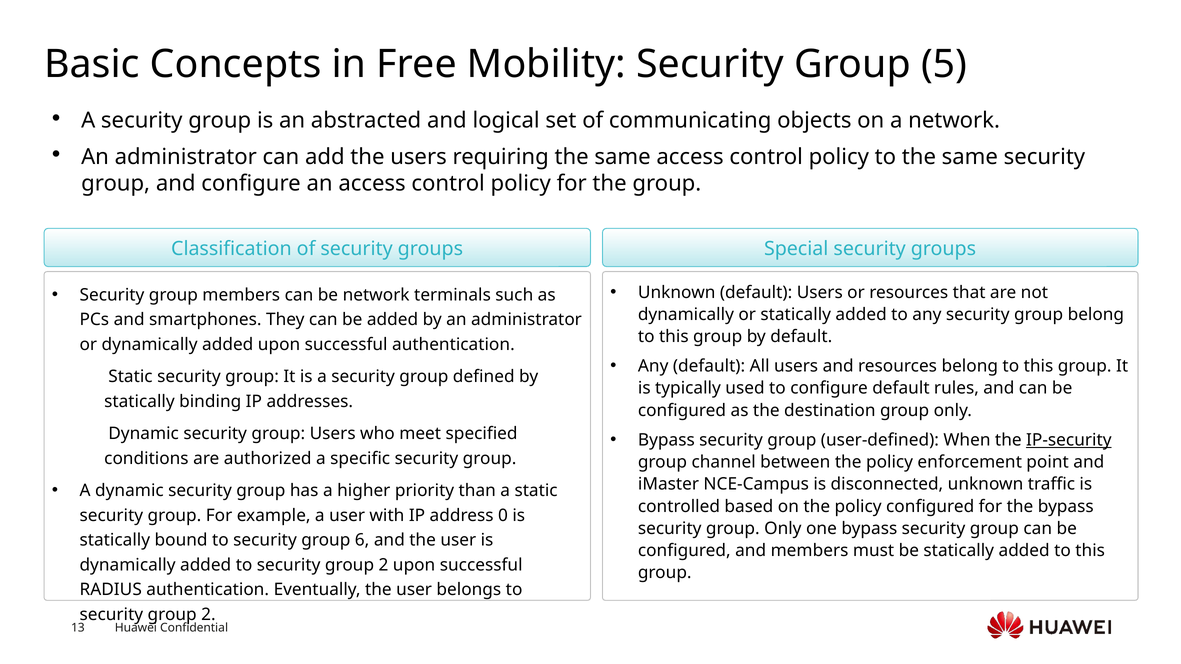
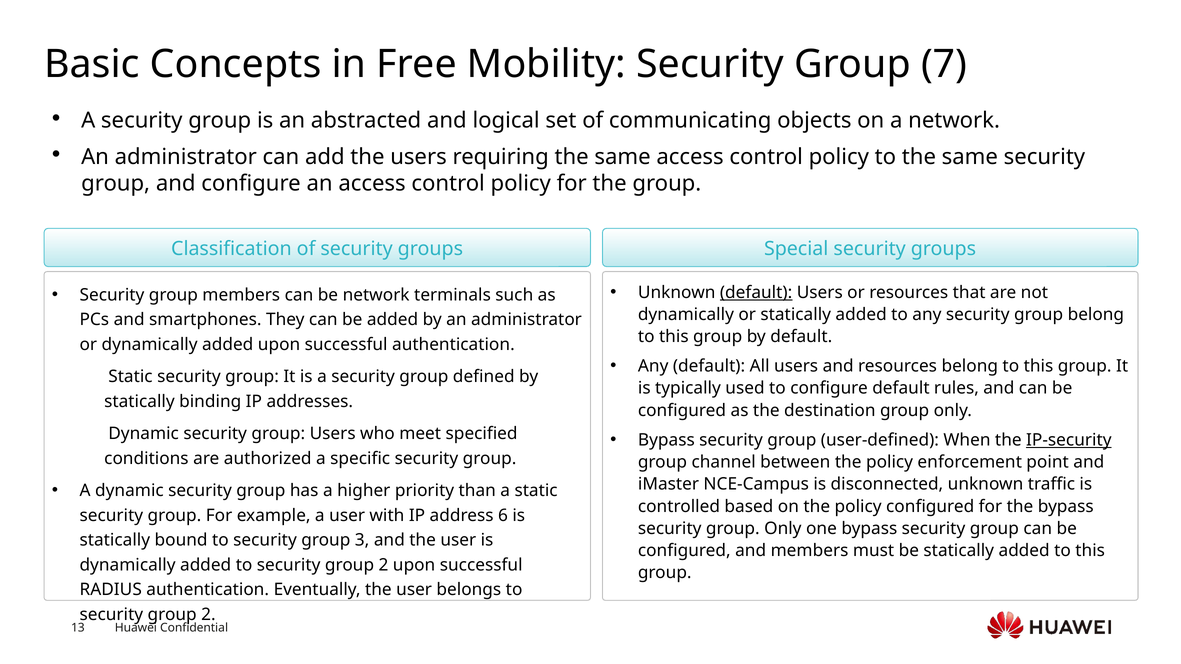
5: 5 -> 7
default at (756, 293) underline: none -> present
0: 0 -> 6
6: 6 -> 3
